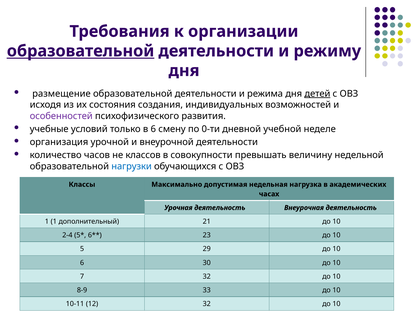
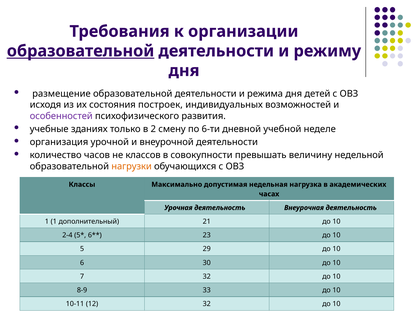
детей underline: present -> none
создания: создания -> построек
условий: условий -> зданиях
в 6: 6 -> 2
0-ти: 0-ти -> 6-ти
нагрузки colour: blue -> orange
